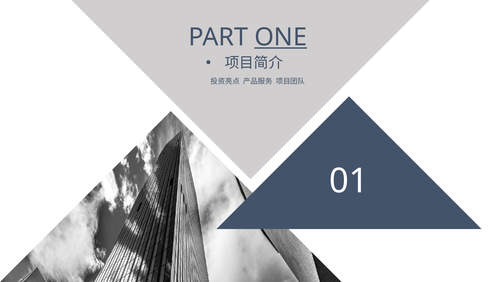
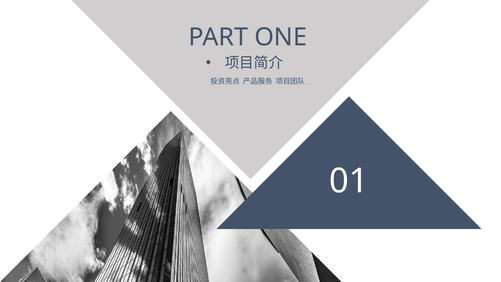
ONE underline: present -> none
